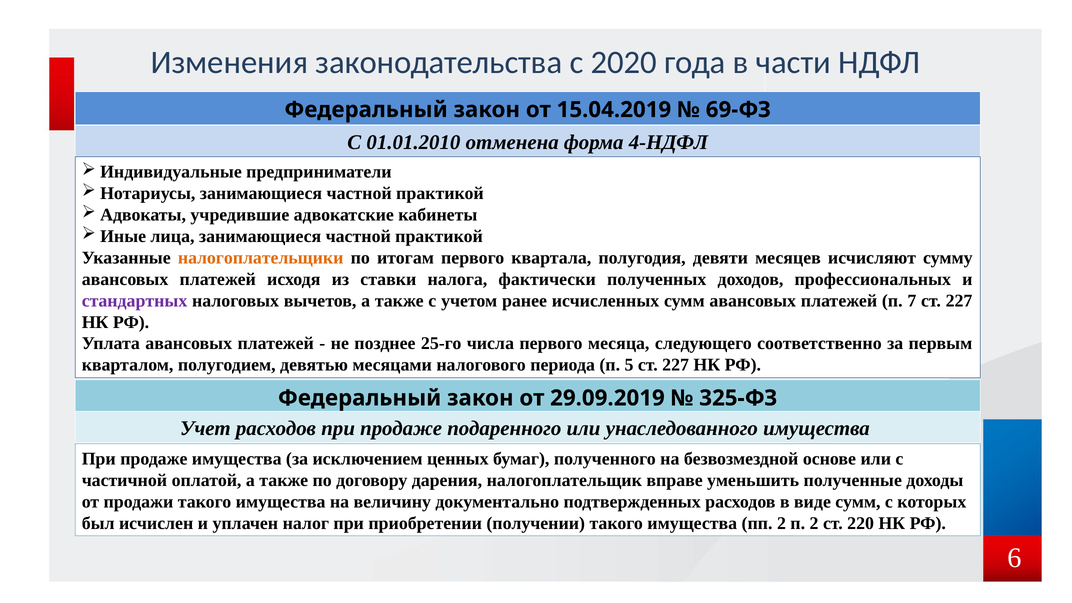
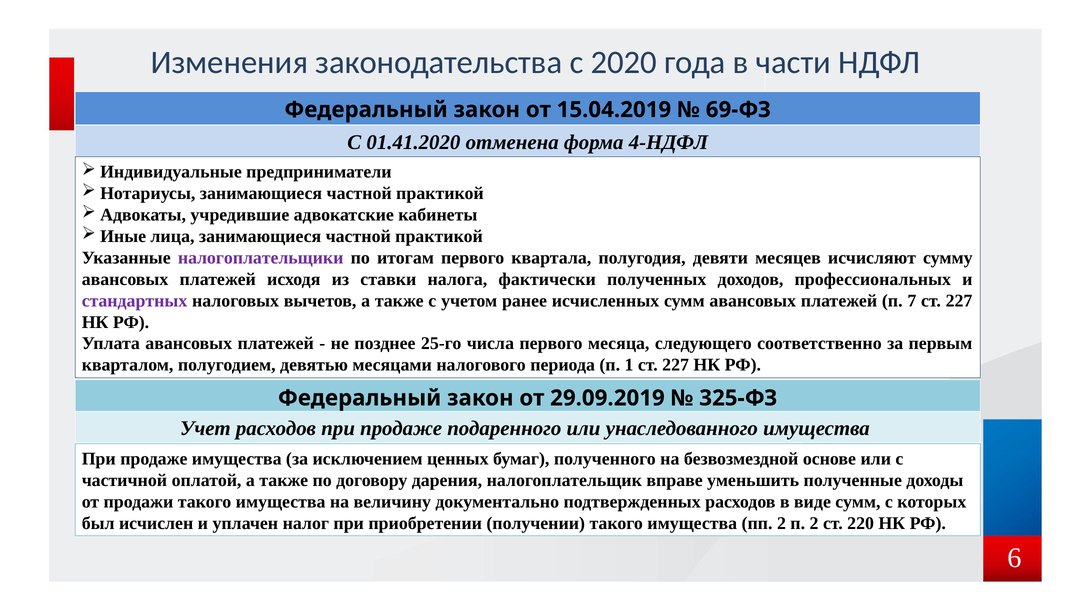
01.01.2010: 01.01.2010 -> 01.41.2020
налогоплательщики colour: orange -> purple
5: 5 -> 1
